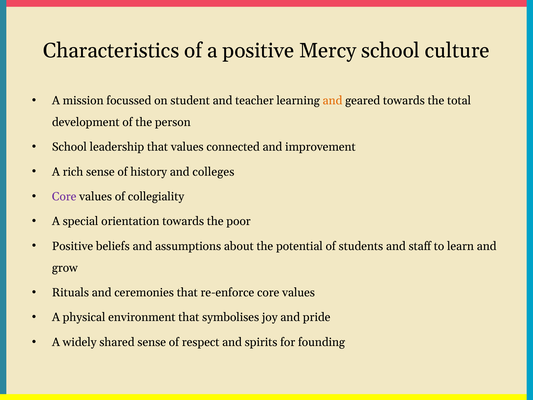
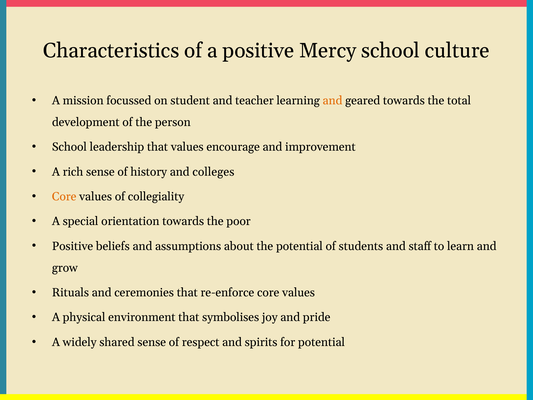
connected: connected -> encourage
Core at (64, 196) colour: purple -> orange
for founding: founding -> potential
